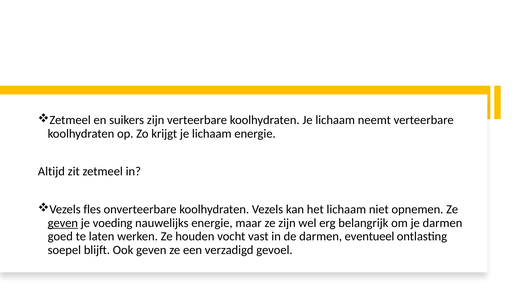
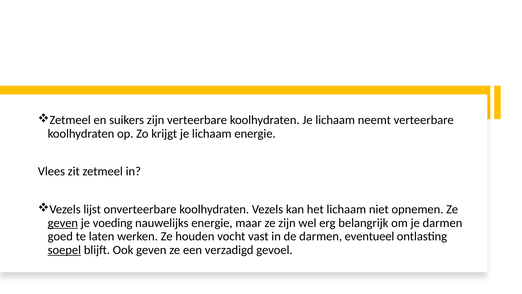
Altijd: Altijd -> Vlees
fles: fles -> lijst
soepel underline: none -> present
